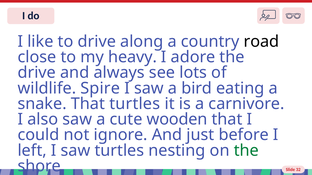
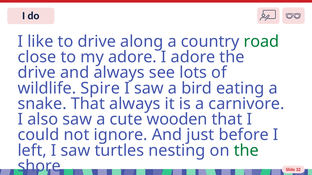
road colour: black -> green
my heavy: heavy -> adore
That turtles: turtles -> always
